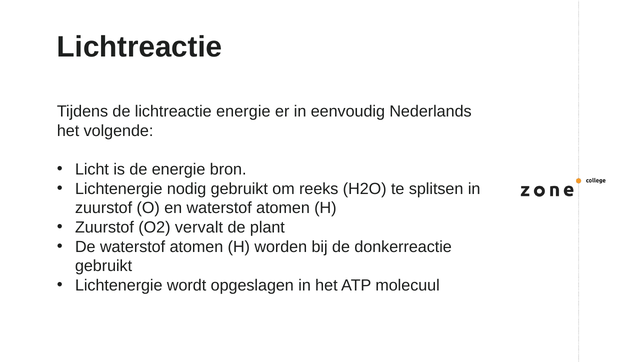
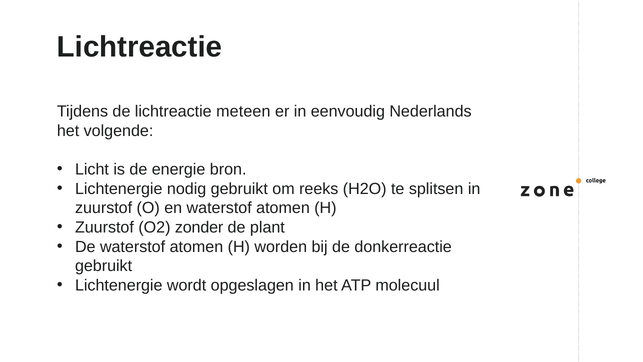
lichtreactie energie: energie -> meteen
vervalt: vervalt -> zonder
